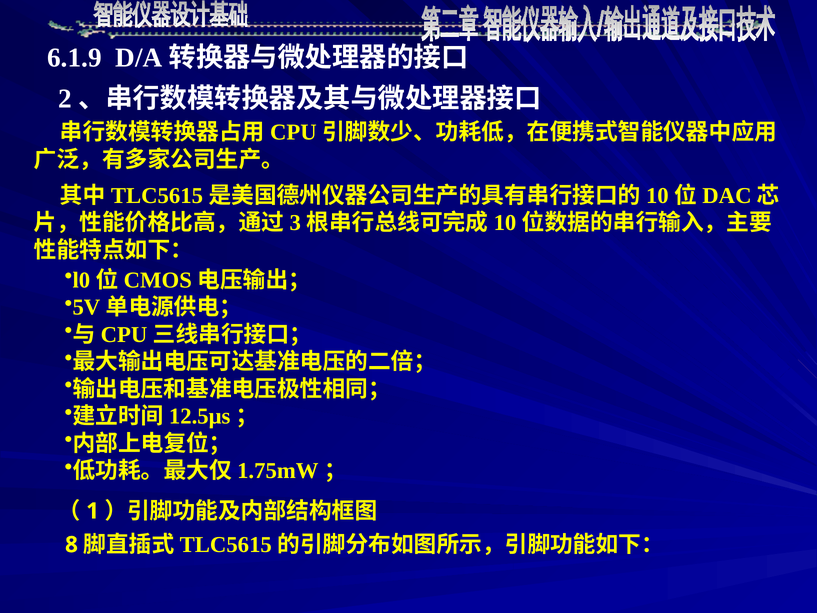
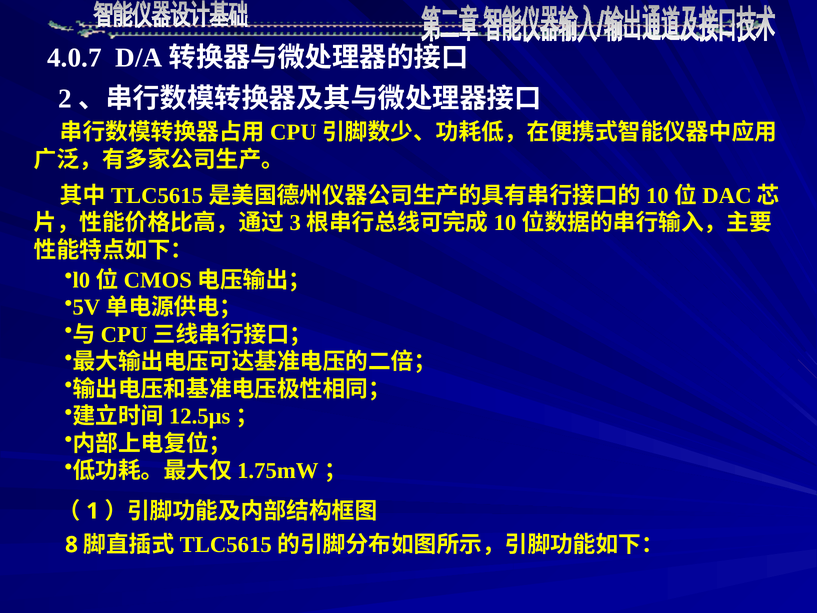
6.1.9: 6.1.9 -> 4.0.7
